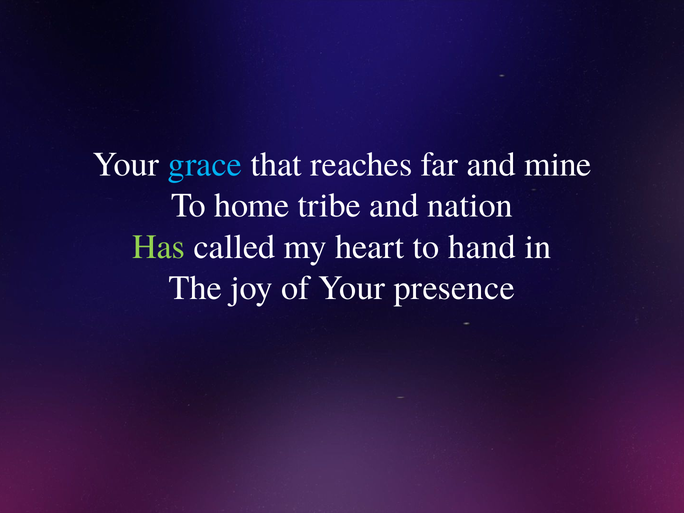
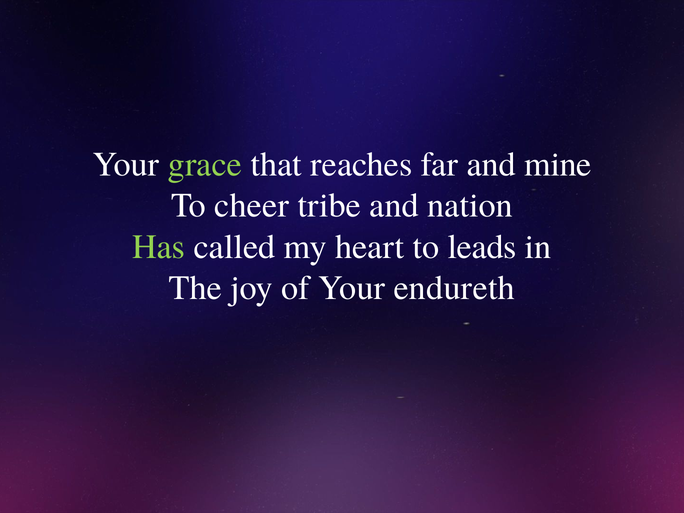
grace colour: light blue -> light green
home: home -> cheer
hand: hand -> leads
presence: presence -> endureth
